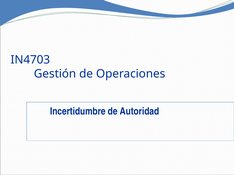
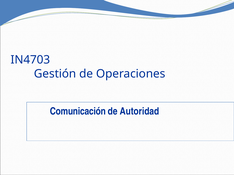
Incertidumbre: Incertidumbre -> Comunicación
